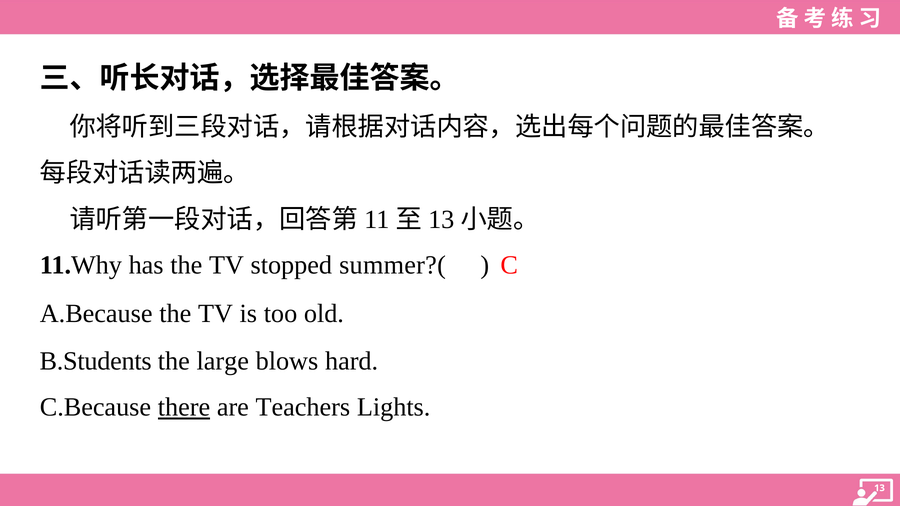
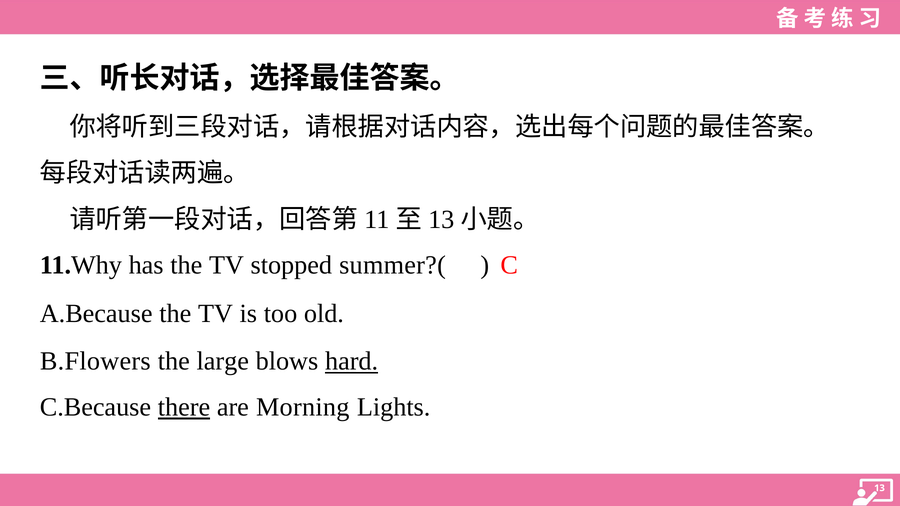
B.Students: B.Students -> B.Flowers
hard underline: none -> present
Teachers: Teachers -> Morning
